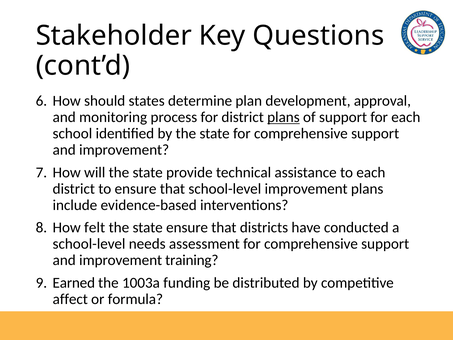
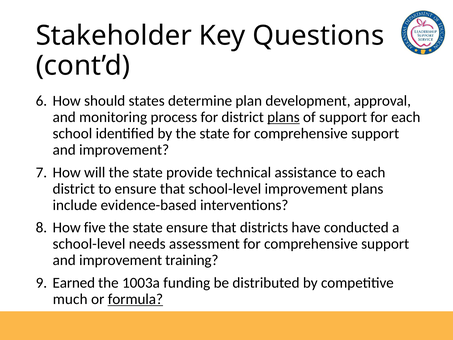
felt: felt -> five
affect: affect -> much
formula underline: none -> present
